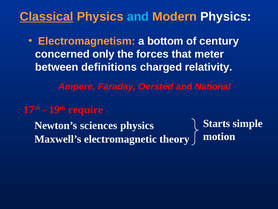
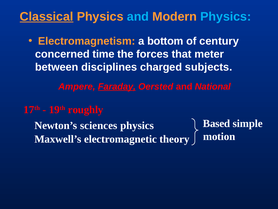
Physics at (226, 17) colour: white -> light blue
only: only -> time
definitions: definitions -> disciplines
relativity: relativity -> subjects
Faraday underline: none -> present
require: require -> roughly
Starts: Starts -> Based
